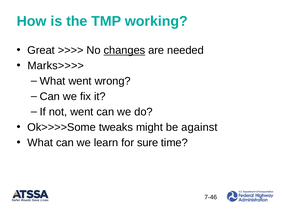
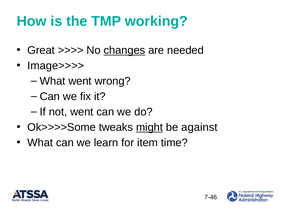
Marks>>>>: Marks>>>> -> Image>>>>
might underline: none -> present
sure: sure -> item
